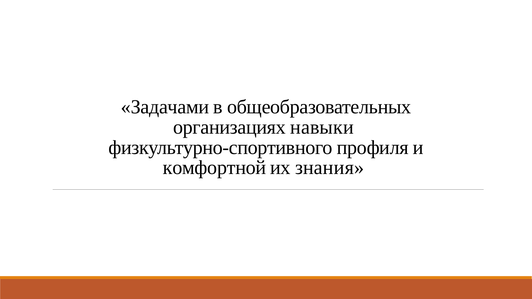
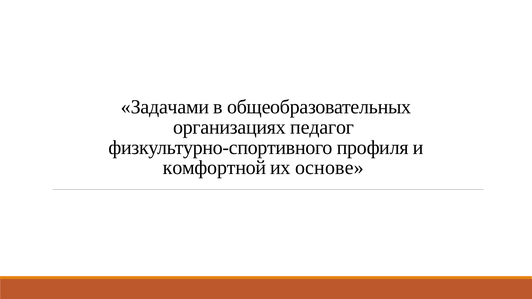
навыки: навыки -> педагог
знания: знания -> основе
